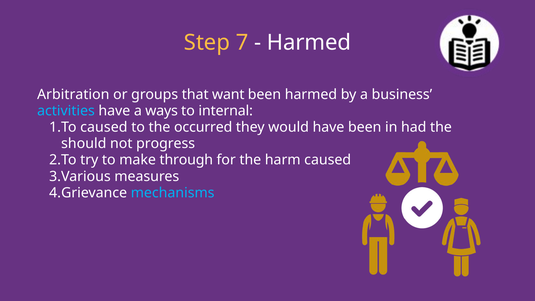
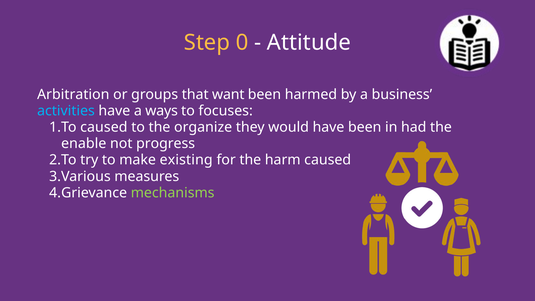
7: 7 -> 0
Harmed at (309, 43): Harmed -> Attitude
internal: internal -> focuses
occurred: occurred -> organize
should: should -> enable
through: through -> existing
mechanisms colour: light blue -> light green
